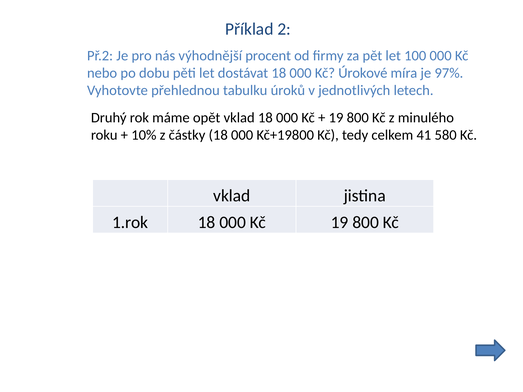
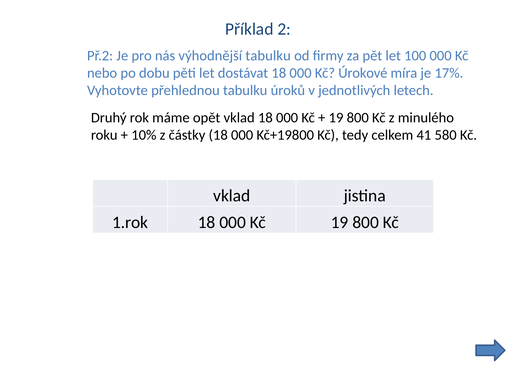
výhodnější procent: procent -> tabulku
97%: 97% -> 17%
